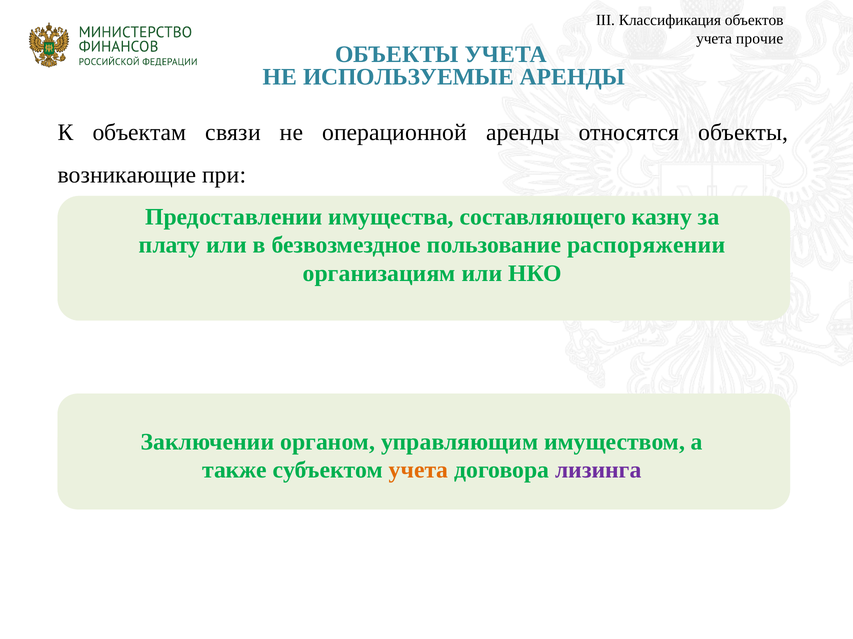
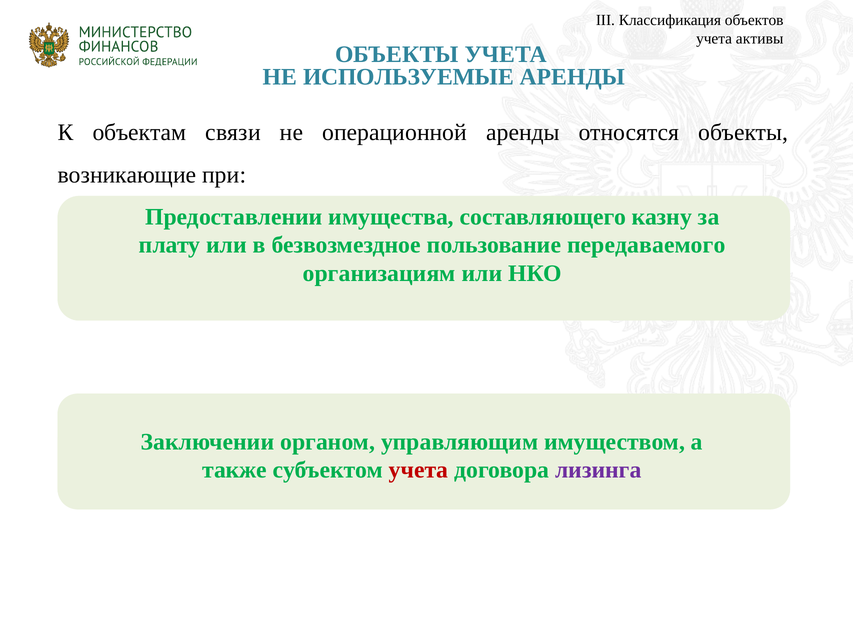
прочие: прочие -> активы
распоряжении: распоряжении -> передаваемого
учета at (419, 471) colour: orange -> red
